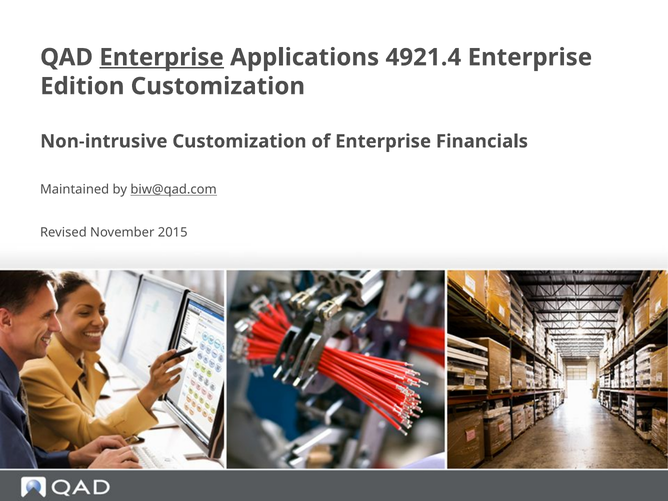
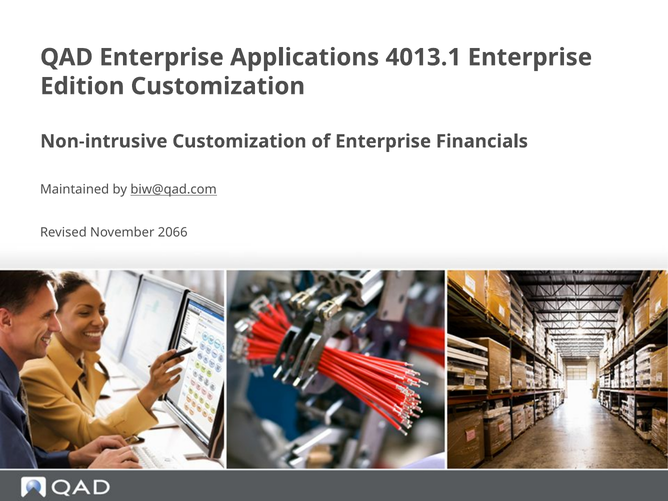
Enterprise at (162, 57) underline: present -> none
4921.4: 4921.4 -> 4013.1
2015: 2015 -> 2066
